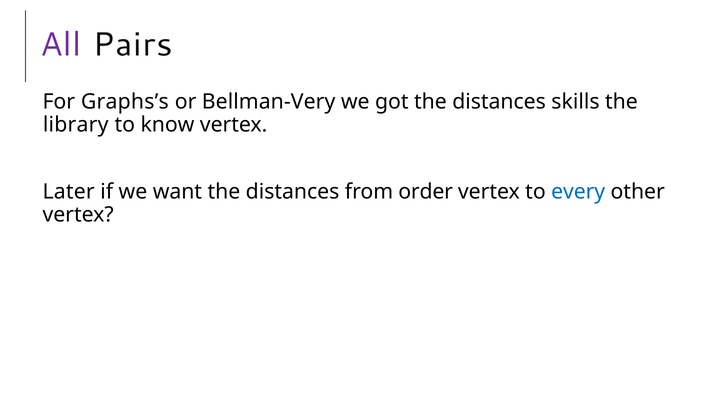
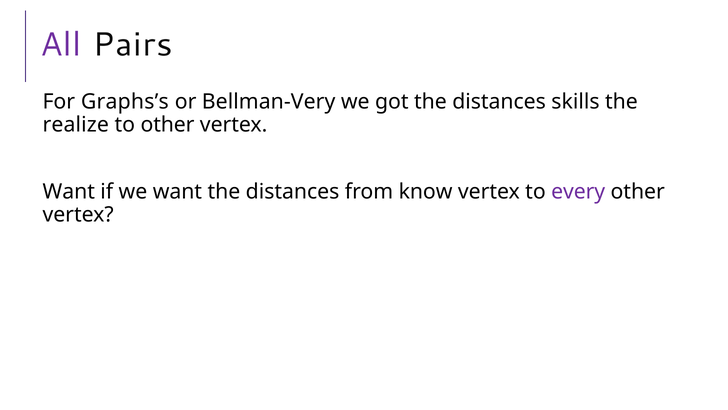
library: library -> realize
to know: know -> other
Later at (69, 192): Later -> Want
order: order -> know
every colour: blue -> purple
